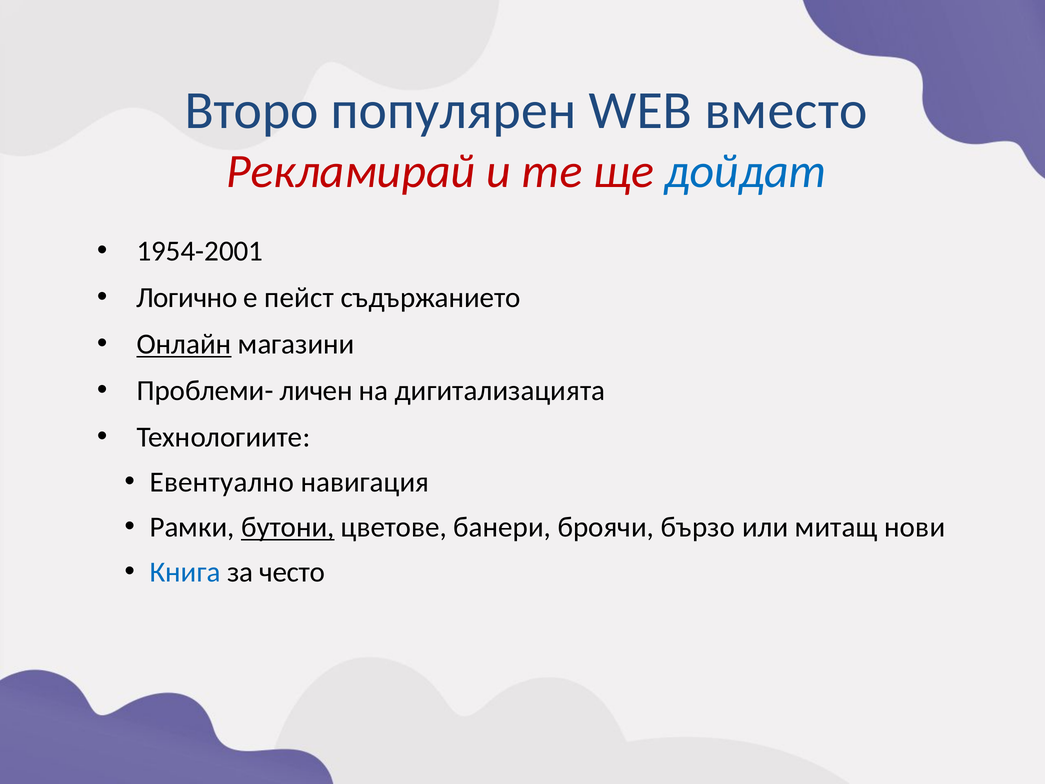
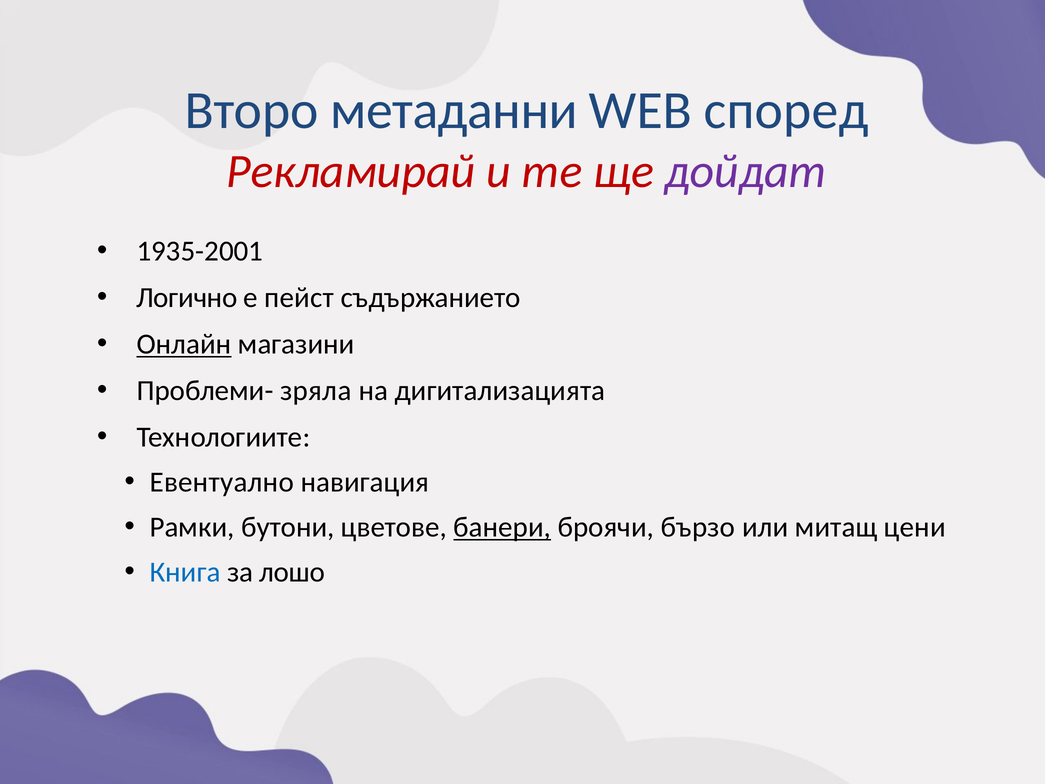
популярен: популярен -> метаданни
вместо: вместо -> според
дойдат colour: blue -> purple
1954-2001: 1954-2001 -> 1935-2001
личен: личен -> зряла
бутони underline: present -> none
банери underline: none -> present
нови: нови -> цени
често: често -> лошо
